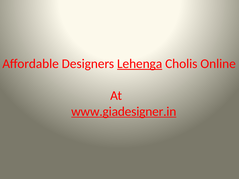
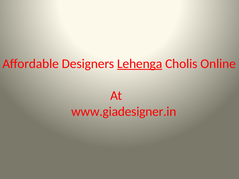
www.giadesigner.in underline: present -> none
